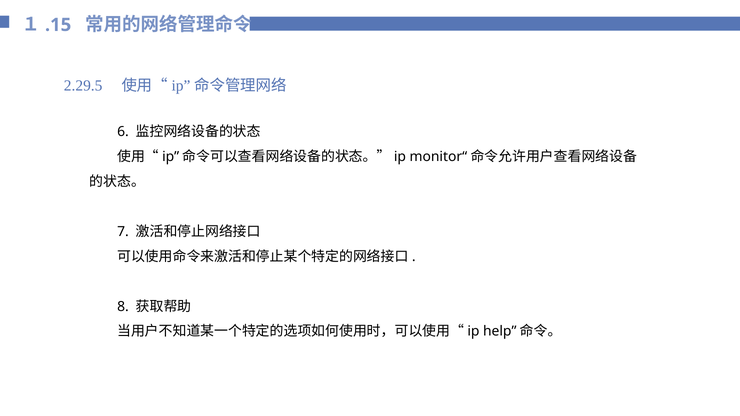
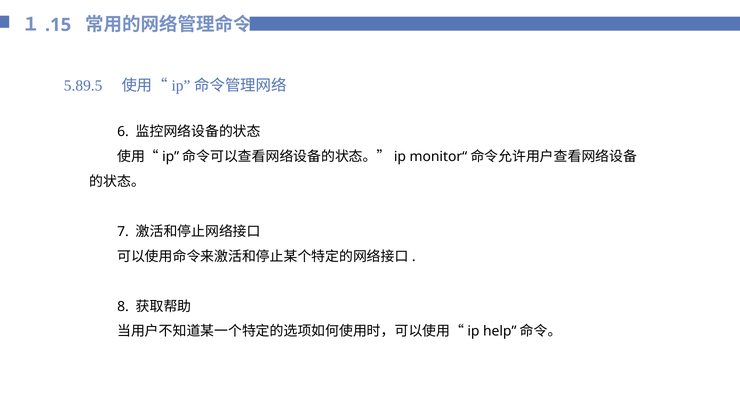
2.29.5: 2.29.5 -> 5.89.5
